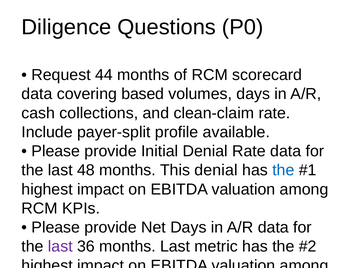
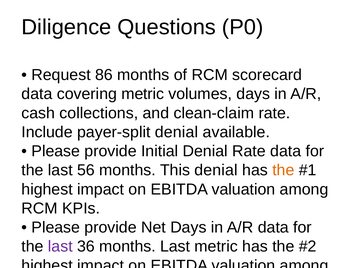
44: 44 -> 86
covering based: based -> metric
payer-split profile: profile -> denial
48: 48 -> 56
the at (283, 171) colour: blue -> orange
